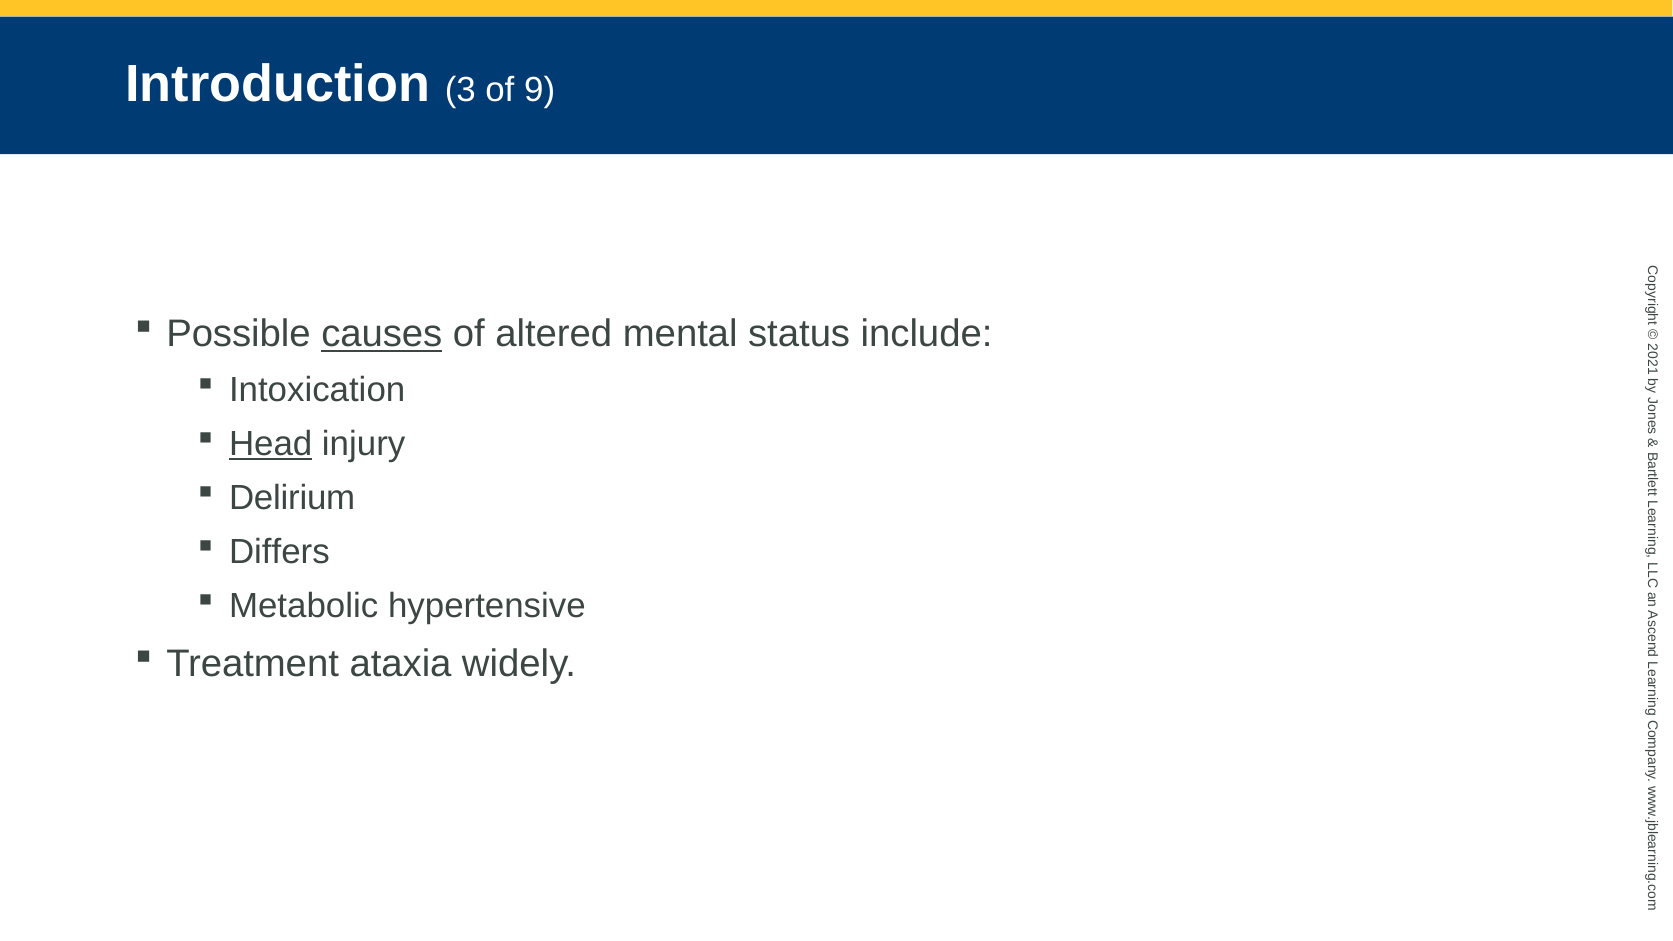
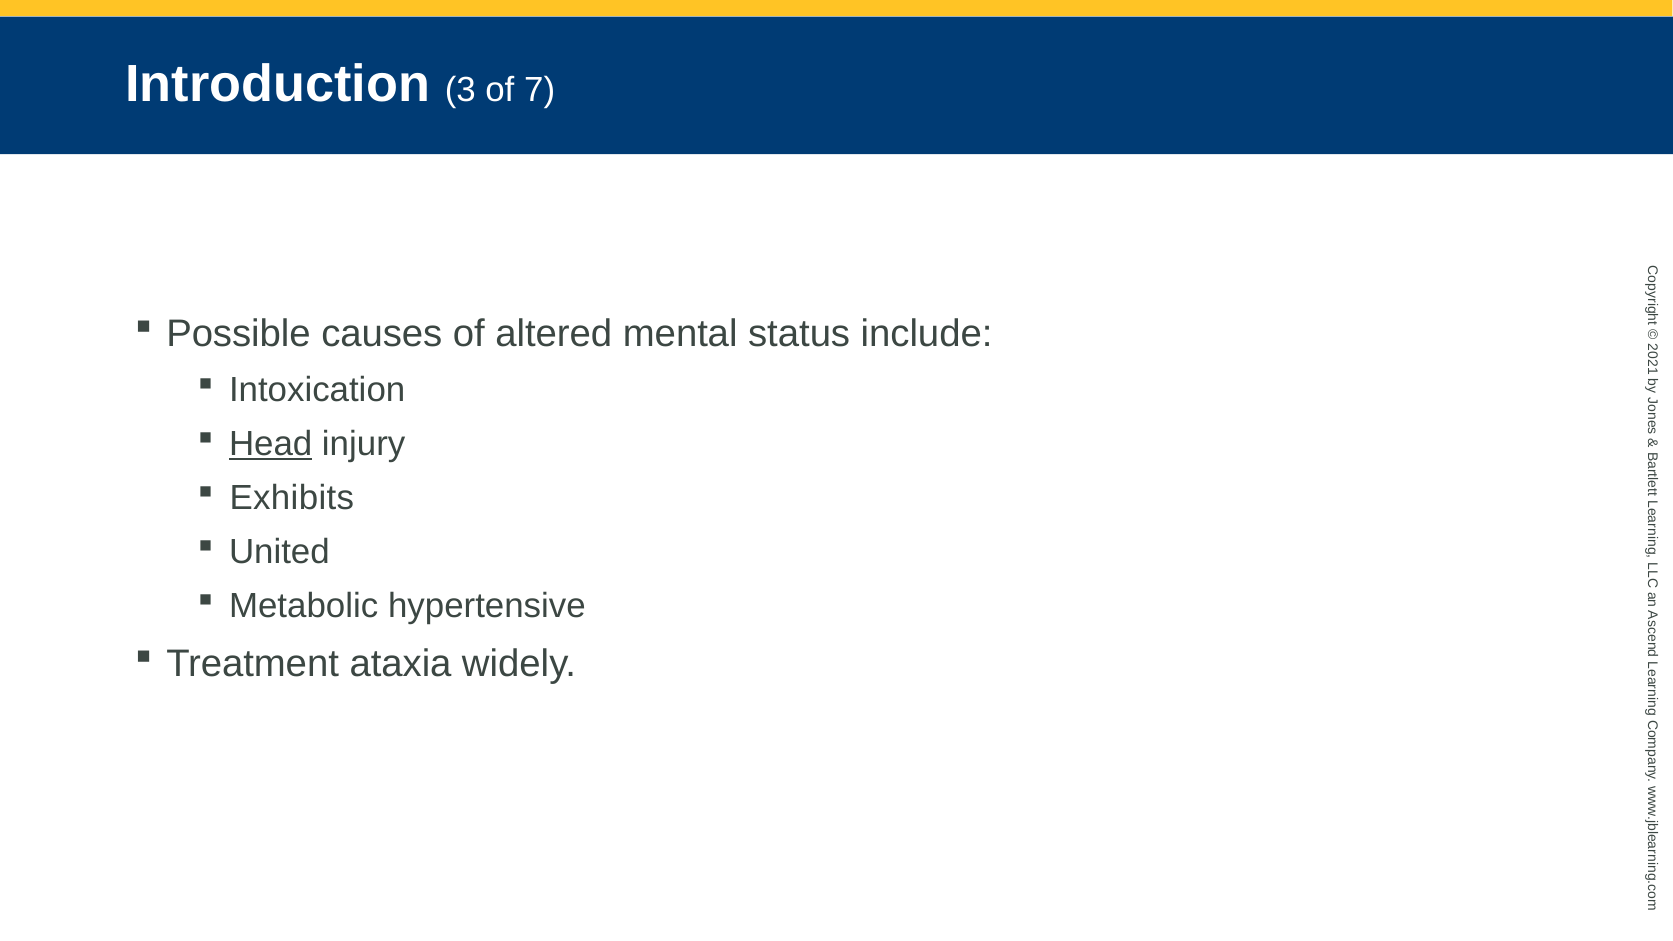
9: 9 -> 7
causes underline: present -> none
Delirium: Delirium -> Exhibits
Differs: Differs -> United
